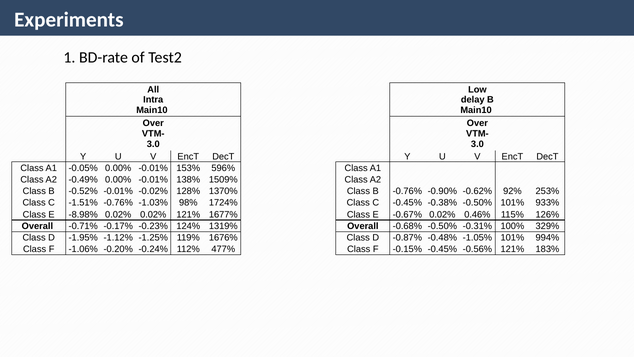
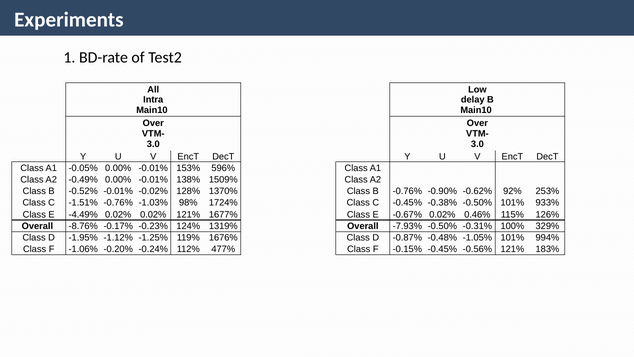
-8.98%: -8.98% -> -4.49%
-0.71%: -0.71% -> -8.76%
-0.68%: -0.68% -> -7.93%
